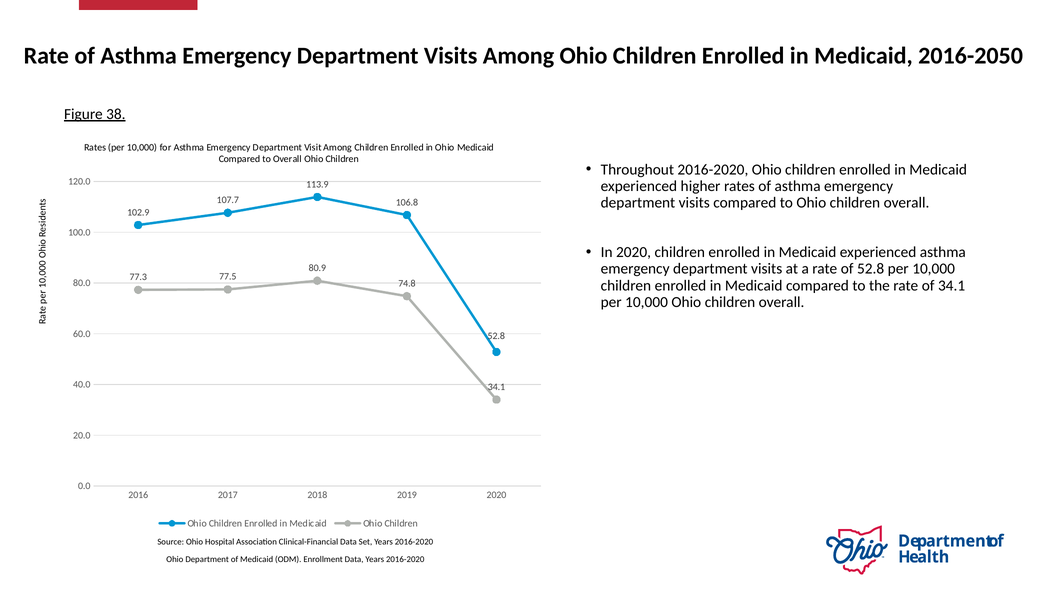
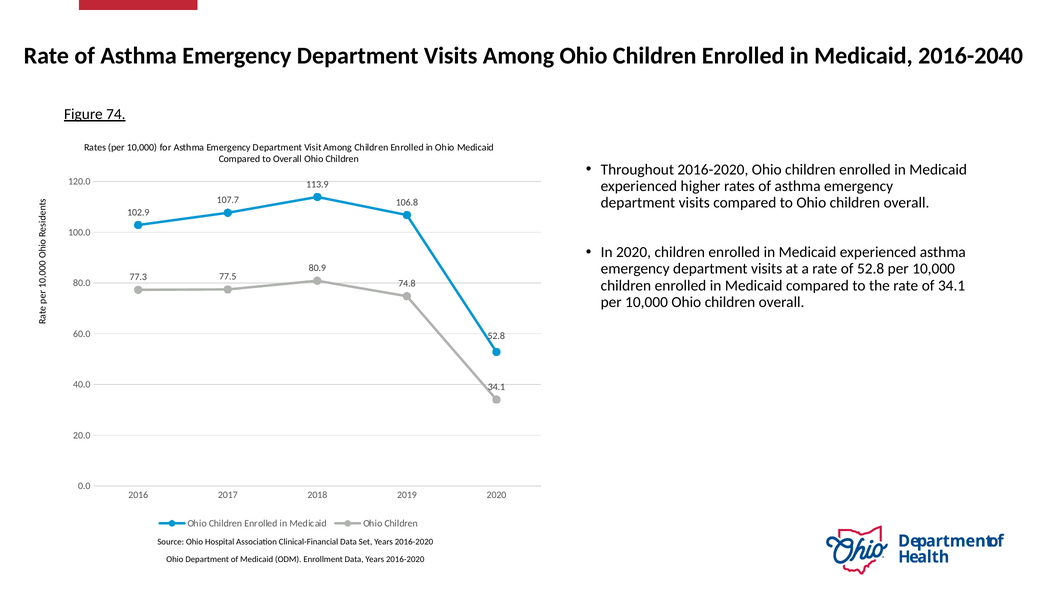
2016-2050: 2016-2050 -> 2016-2040
38: 38 -> 74
